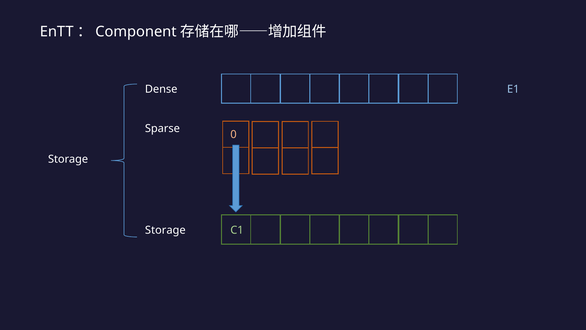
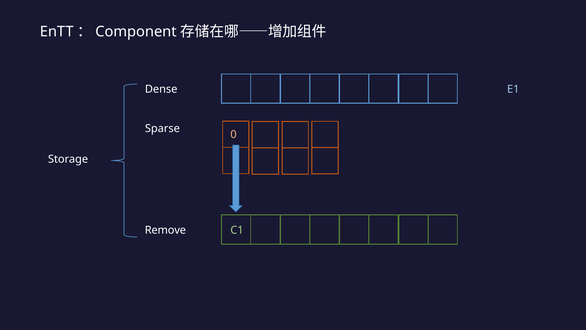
Storage at (165, 230): Storage -> Remove
